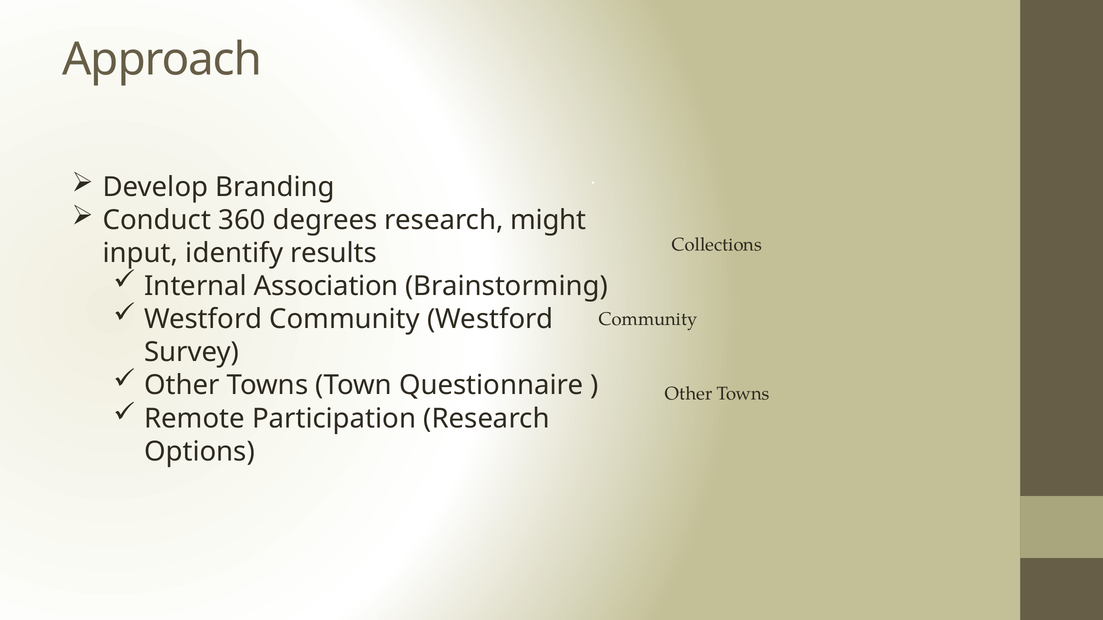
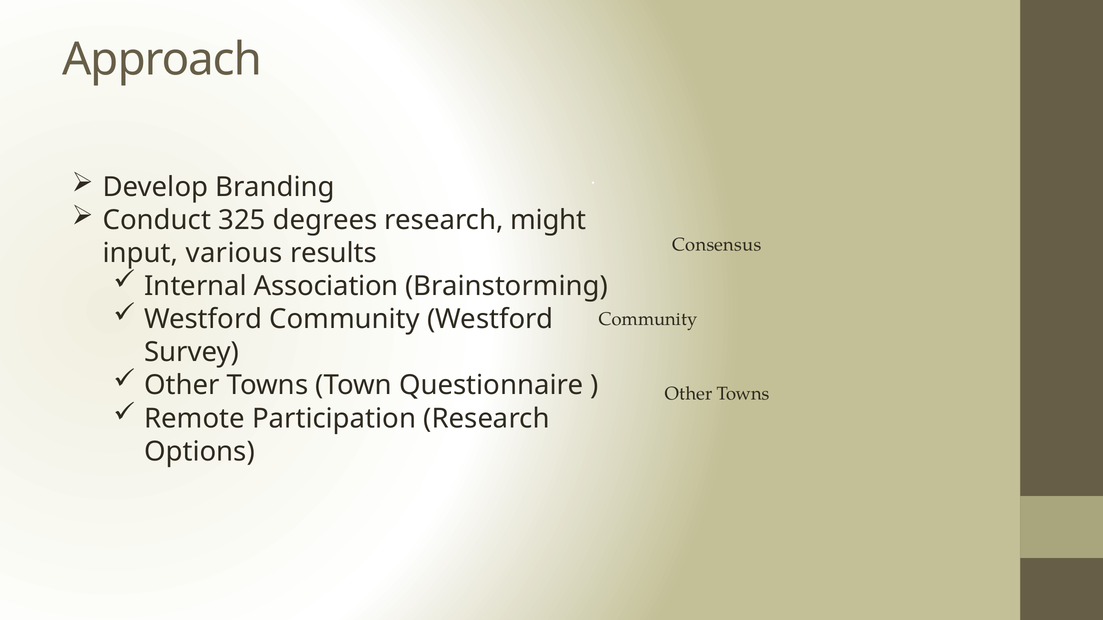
360: 360 -> 325
Collections: Collections -> Consensus
identify: identify -> various
